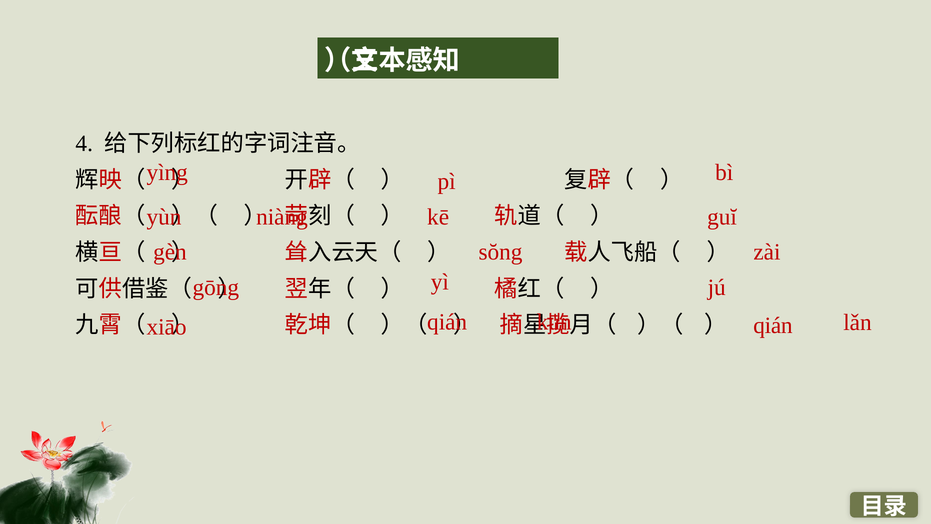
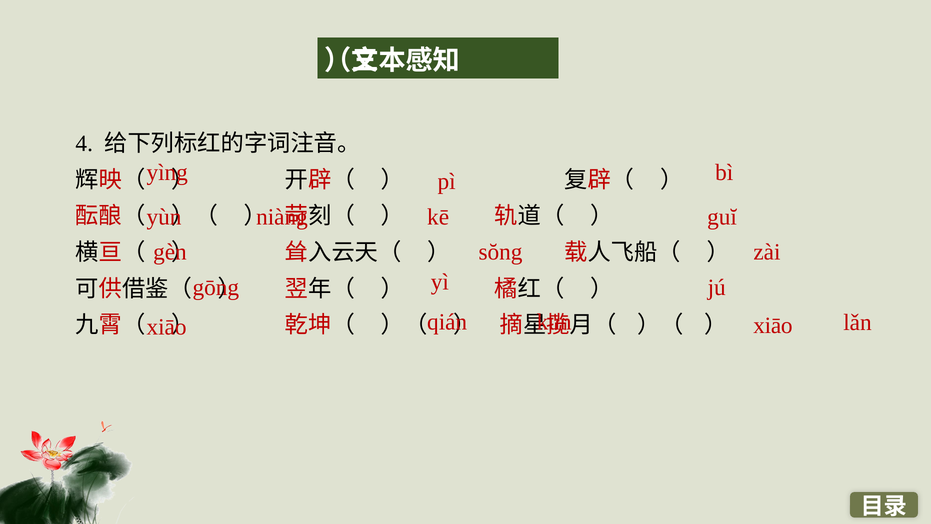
qián at (773, 325): qián -> xiāo
